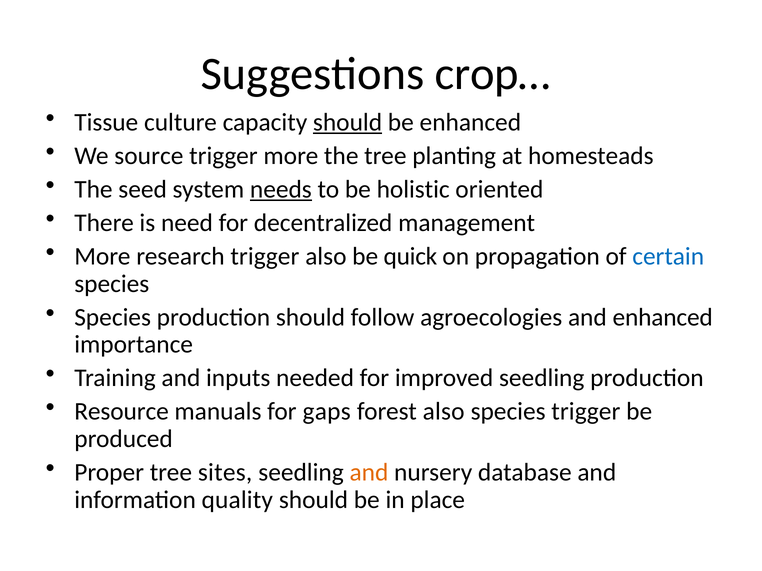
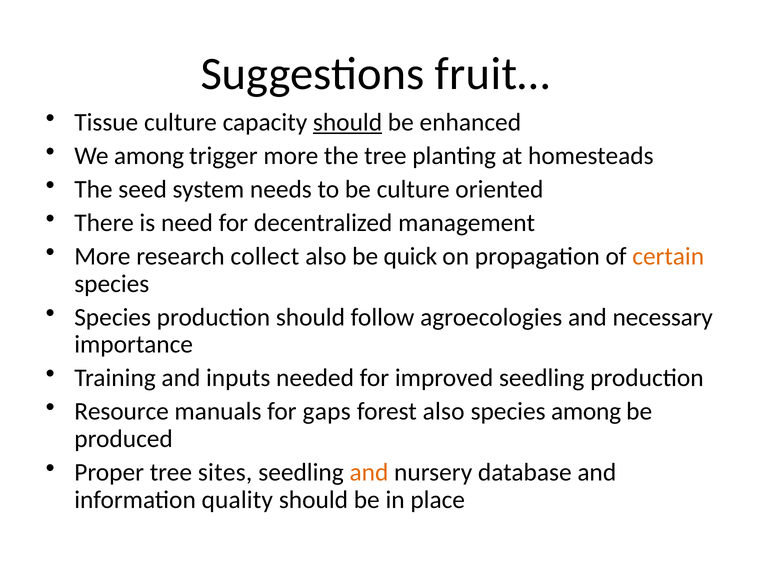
crop…: crop… -> fruit…
We source: source -> among
needs underline: present -> none
be holistic: holistic -> culture
research trigger: trigger -> collect
certain colour: blue -> orange
and enhanced: enhanced -> necessary
species trigger: trigger -> among
